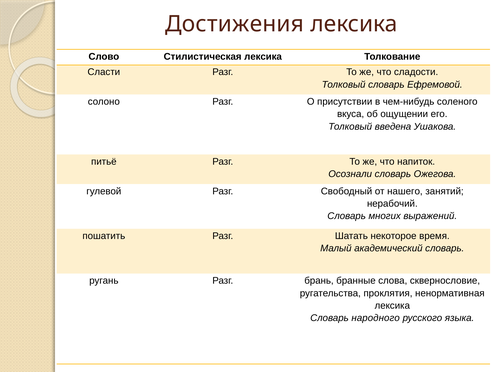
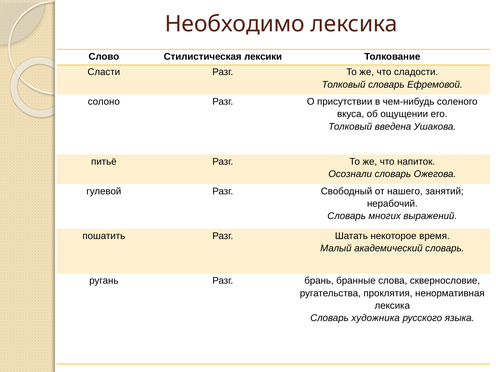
Достижения: Достижения -> Необходимо
Стилистическая лексика: лексика -> лексики
народного: народного -> художника
